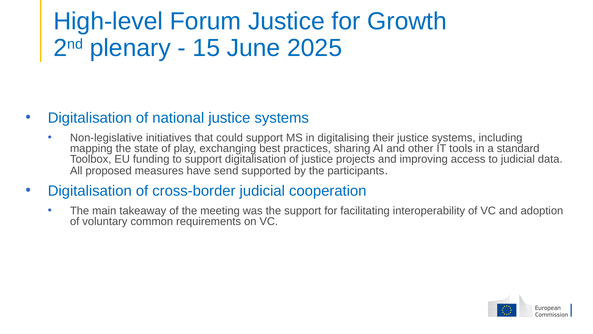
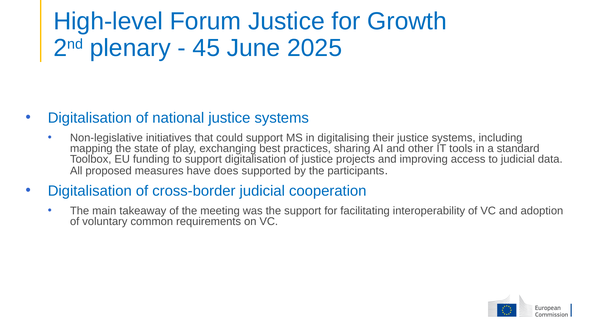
15: 15 -> 45
send: send -> does
